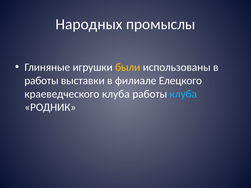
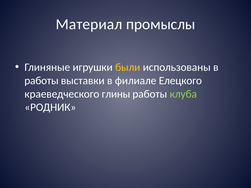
Народных: Народных -> Материал
краеведческого клуба: клуба -> глины
клуба at (183, 94) colour: light blue -> light green
